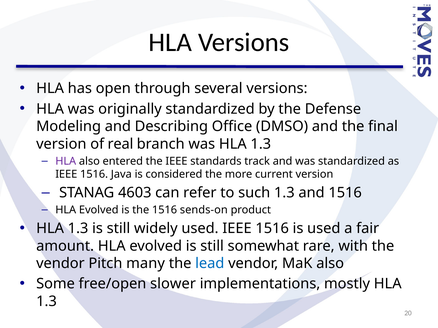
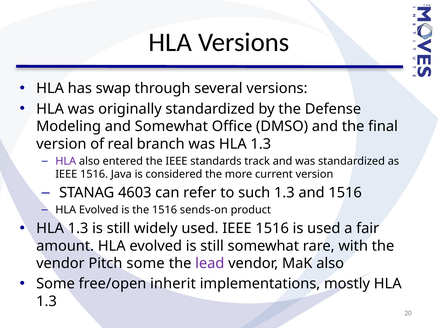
open: open -> swap
and Describing: Describing -> Somewhat
Pitch many: many -> some
lead colour: blue -> purple
slower: slower -> inherit
